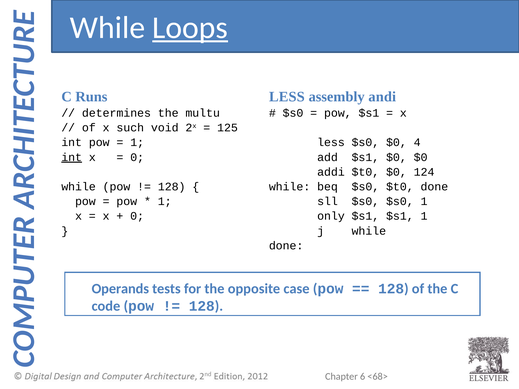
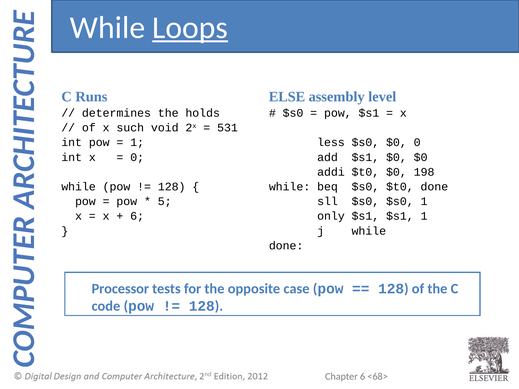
LESS at (287, 97): LESS -> ELSE
andi: andi -> level
multu: multu -> holds
125: 125 -> 531
$0 4: 4 -> 0
int at (72, 157) underline: present -> none
124: 124 -> 198
1 at (165, 202): 1 -> 5
0 at (137, 216): 0 -> 6
Operands: Operands -> Processor
